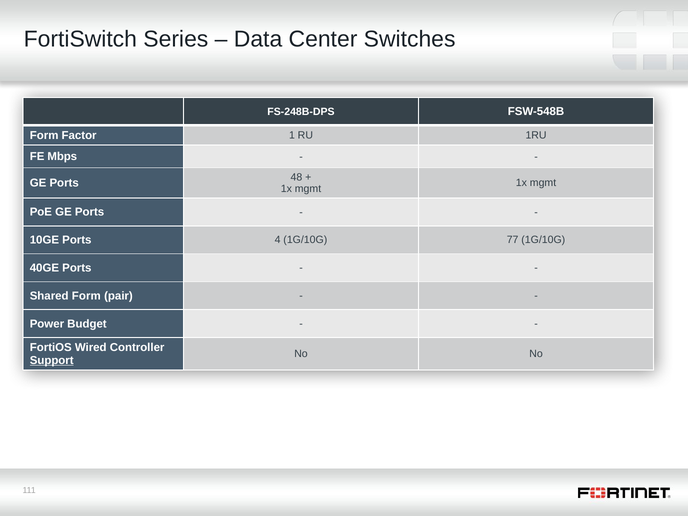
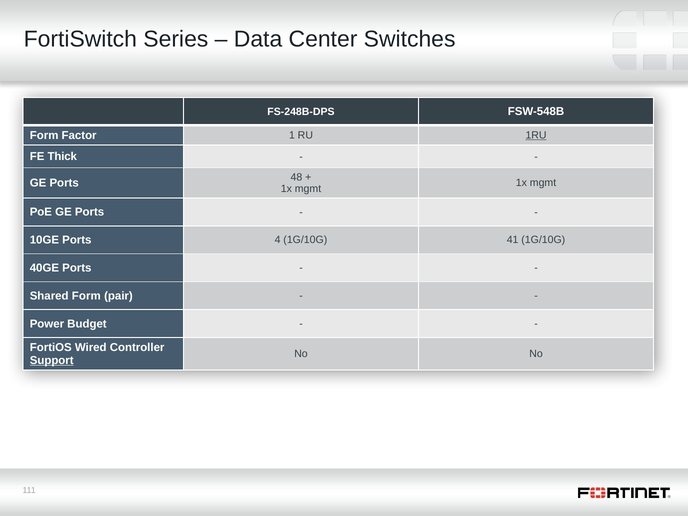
1RU underline: none -> present
Mbps: Mbps -> Thick
77: 77 -> 41
